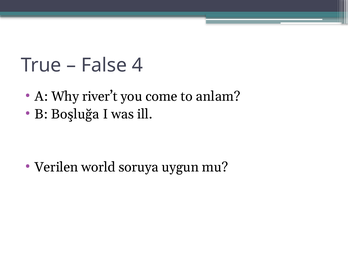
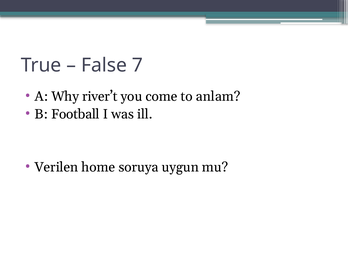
4: 4 -> 7
Boşluğa: Boşluğa -> Football
world: world -> home
